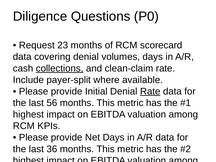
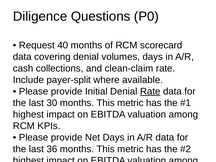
23: 23 -> 40
collections underline: present -> none
56: 56 -> 30
